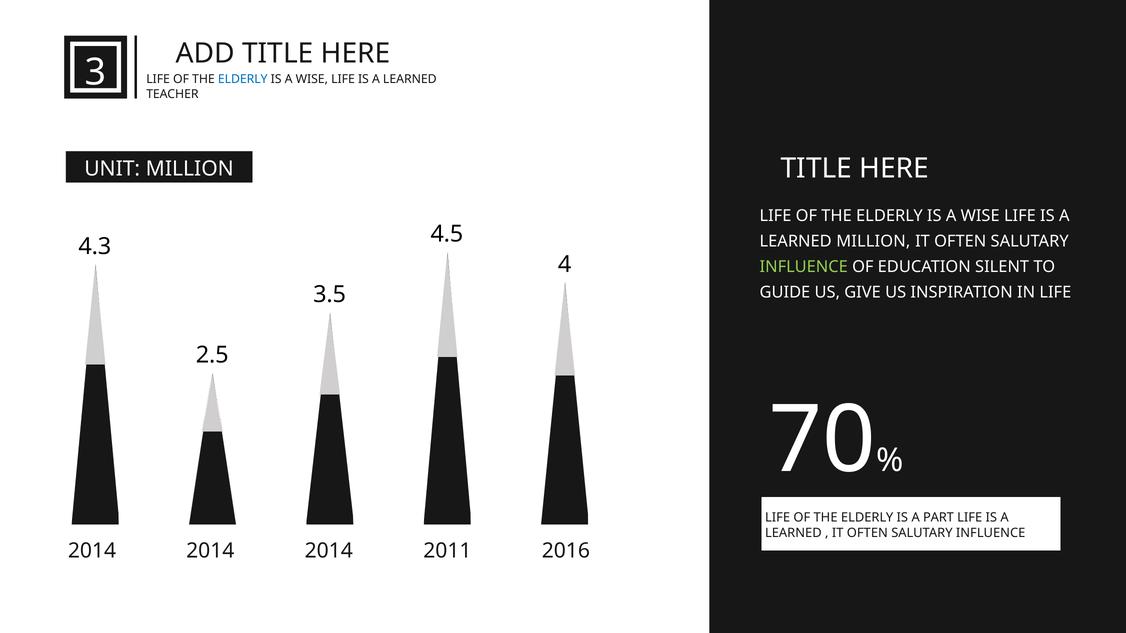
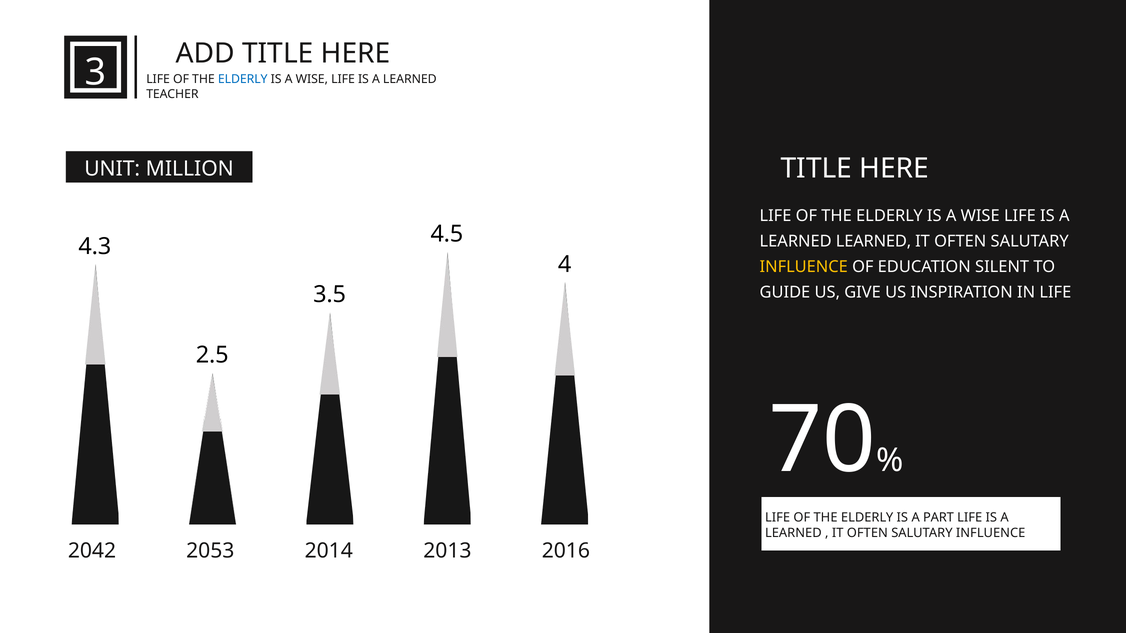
LEARNED MILLION: MILLION -> LEARNED
INFLUENCE at (804, 267) colour: light green -> yellow
2014 at (92, 551): 2014 -> 2042
2014 at (210, 551): 2014 -> 2053
2011: 2011 -> 2013
